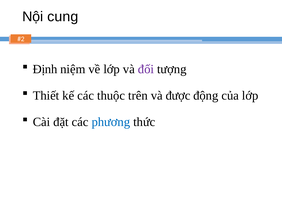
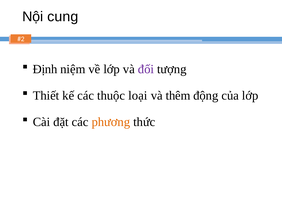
trên: trên -> loại
được: được -> thêm
phương colour: blue -> orange
